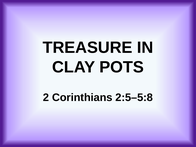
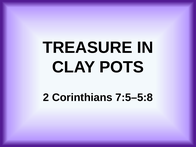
2:5–5:8: 2:5–5:8 -> 7:5–5:8
